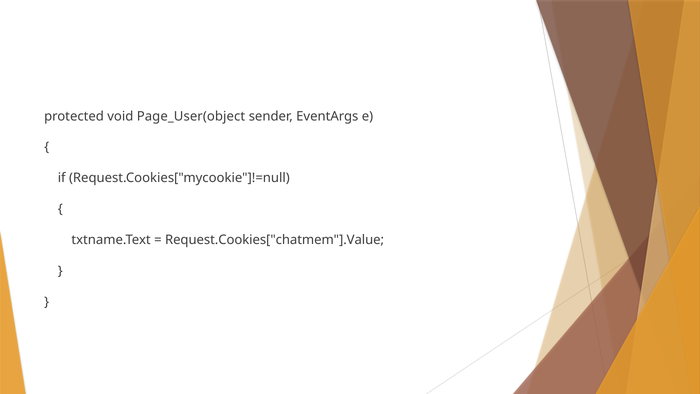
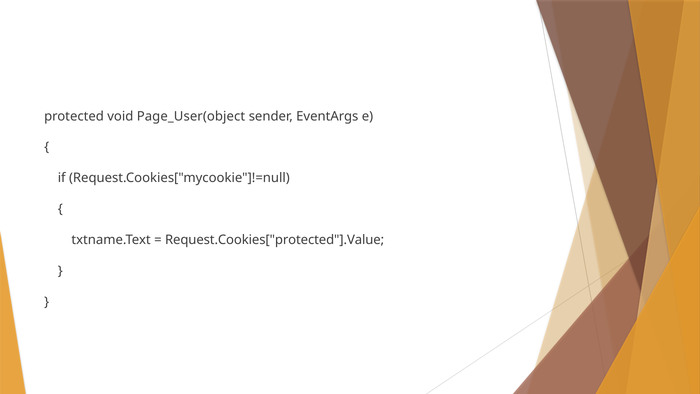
Request.Cookies["chatmem"].Value: Request.Cookies["chatmem"].Value -> Request.Cookies["protected"].Value
